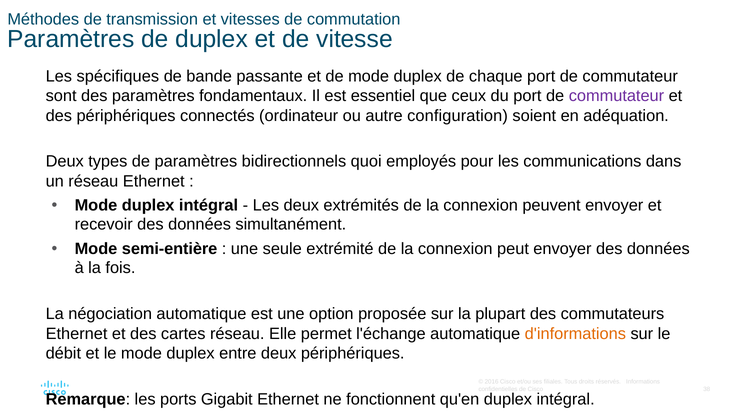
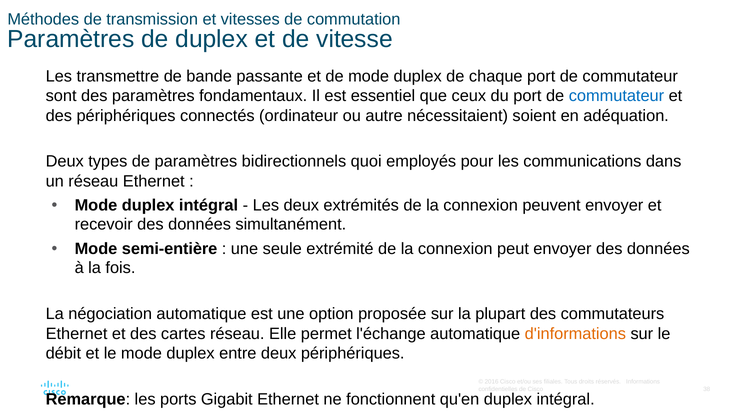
spécifiques: spécifiques -> transmettre
commutateur at (616, 96) colour: purple -> blue
configuration: configuration -> nécessitaient
